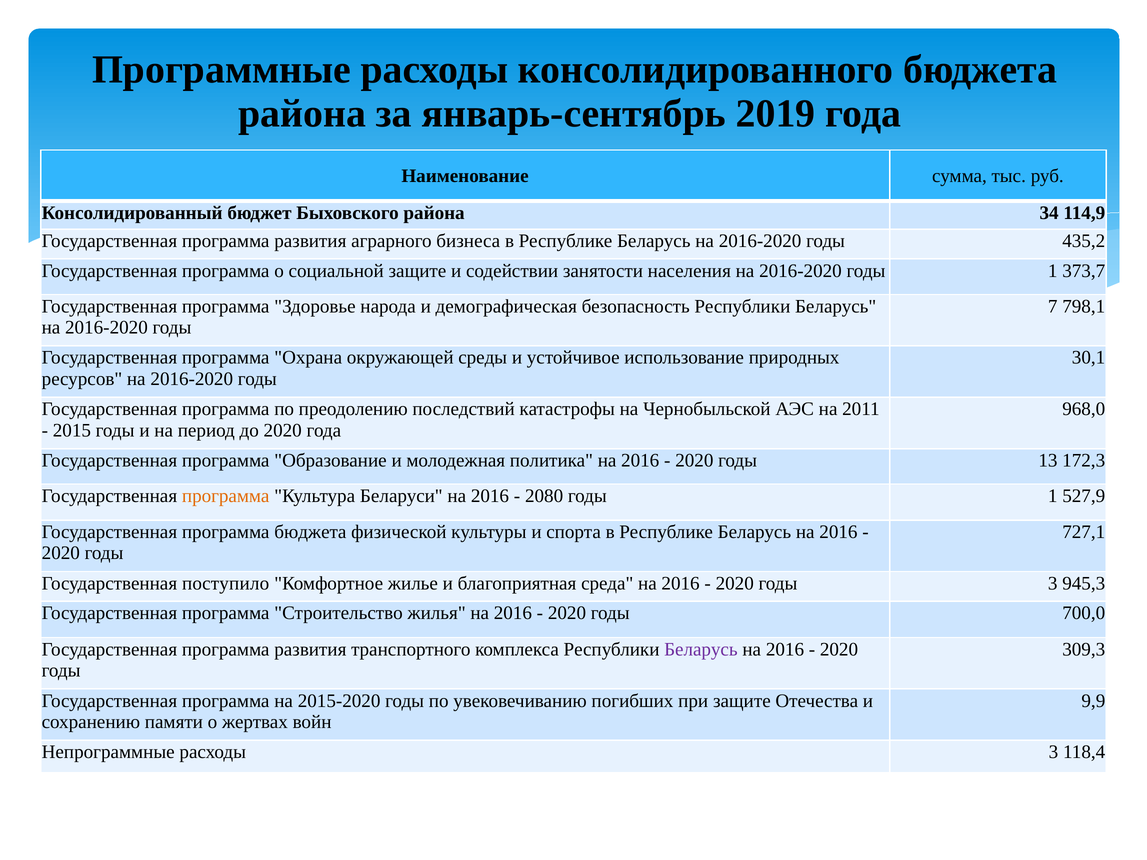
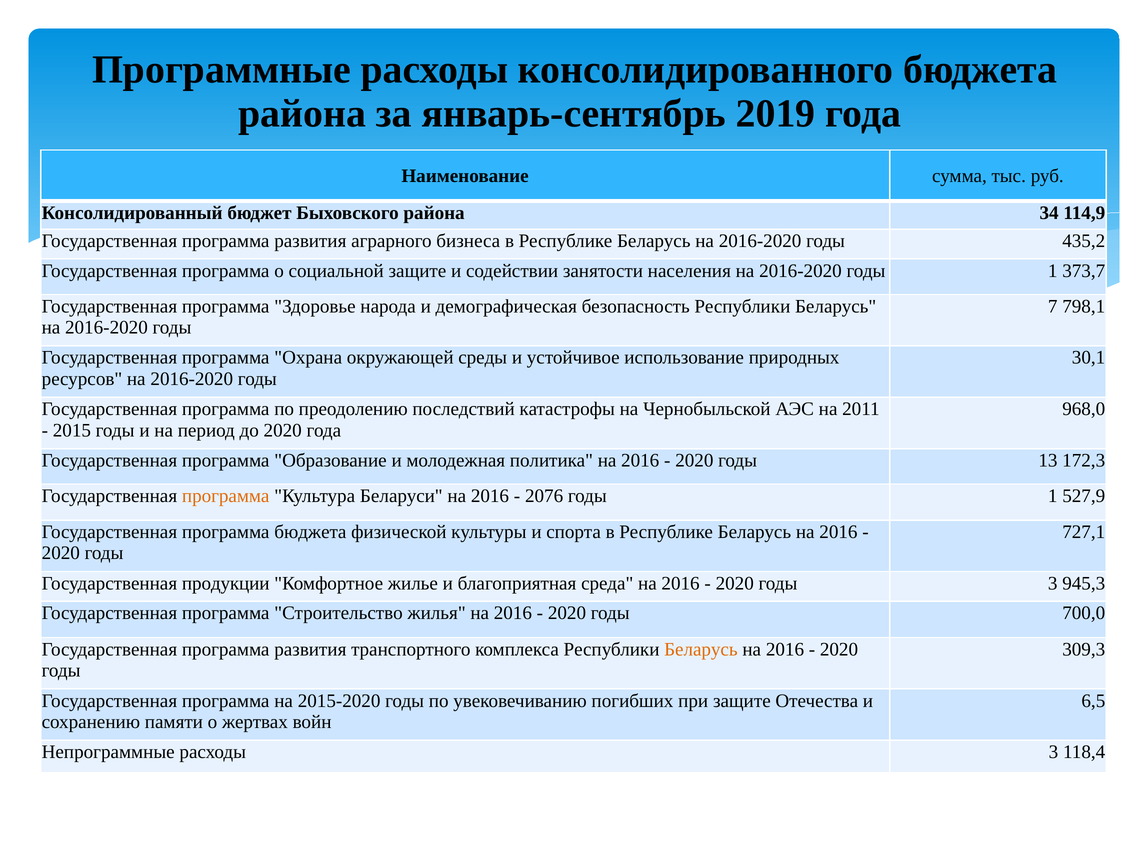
2080: 2080 -> 2076
поступило: поступило -> продукции
Беларусь at (701, 649) colour: purple -> orange
9,9: 9,9 -> 6,5
